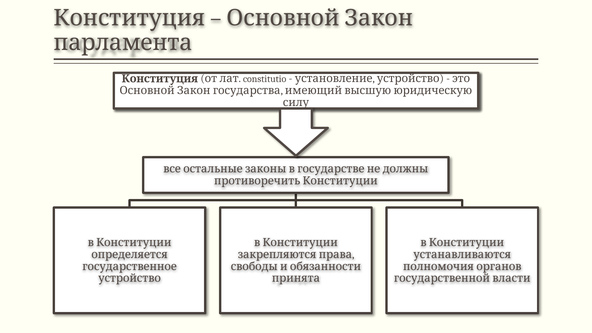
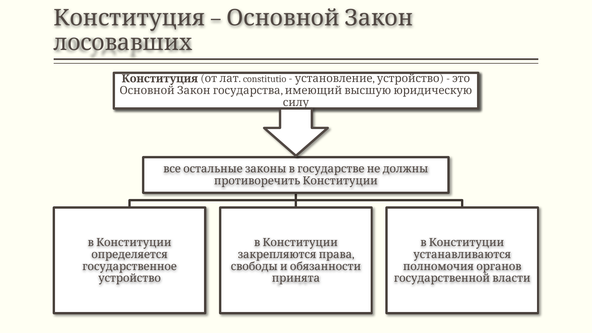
парламента: парламента -> лосовавших
